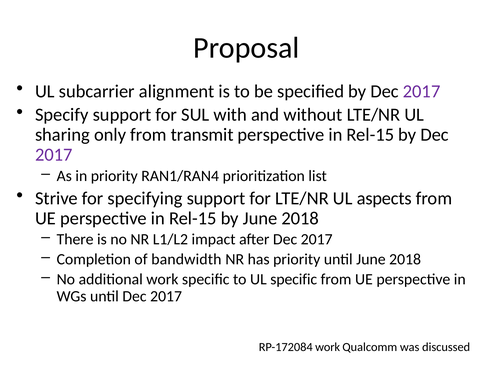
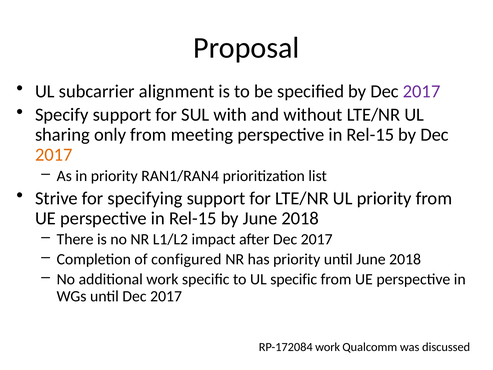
transmit: transmit -> meeting
2017 at (54, 155) colour: purple -> orange
UL aspects: aspects -> priority
bandwidth: bandwidth -> configured
